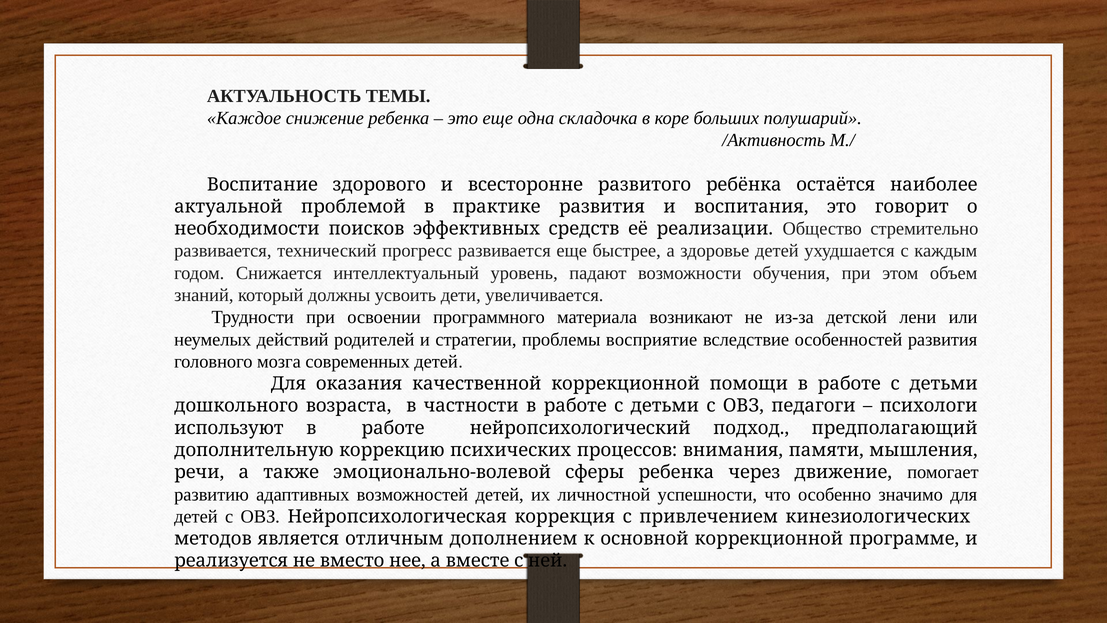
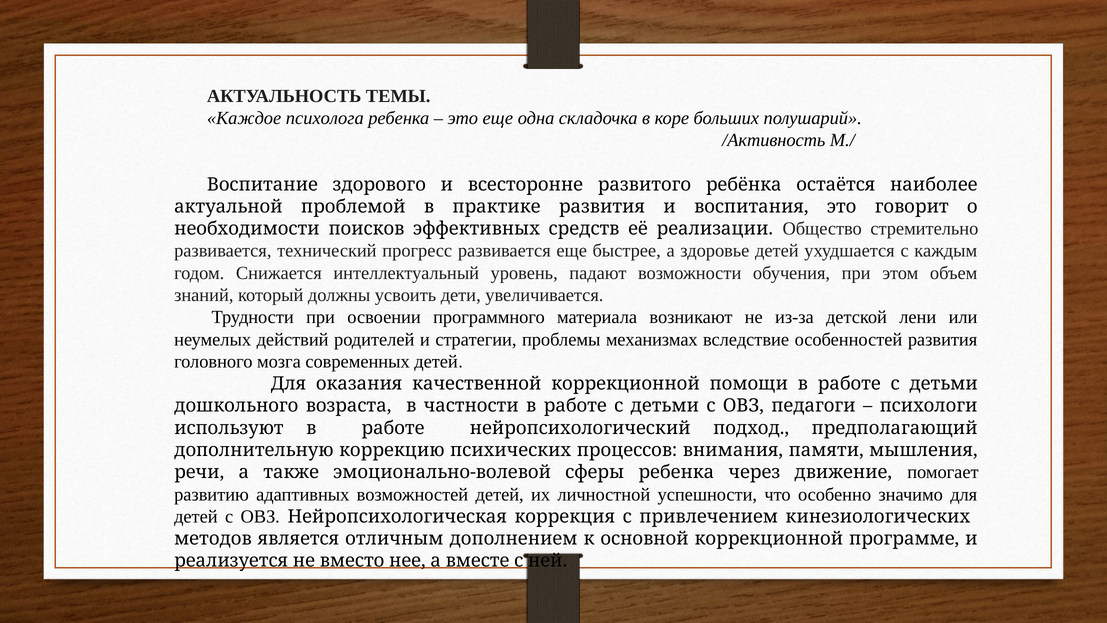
снижение: снижение -> психолога
восприятие: восприятие -> механизмах
